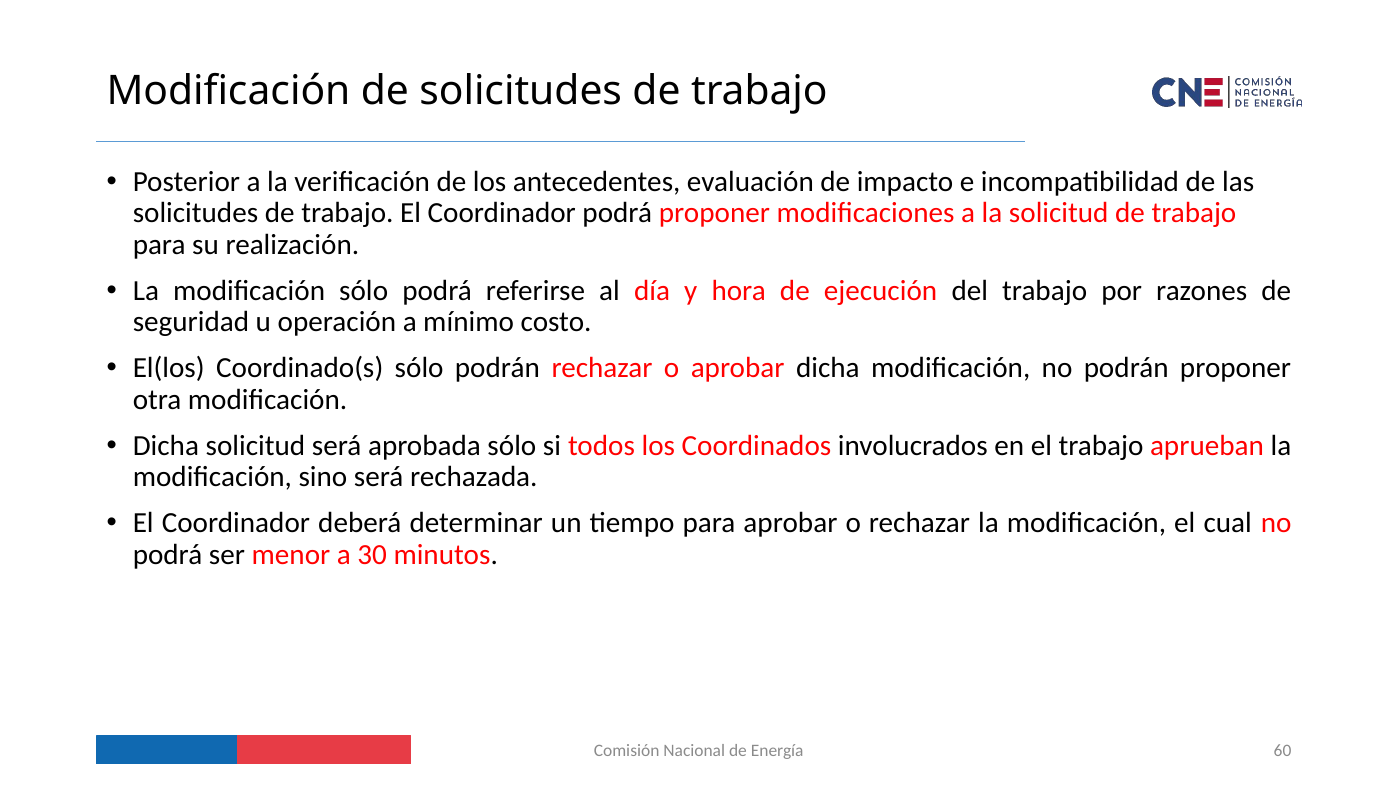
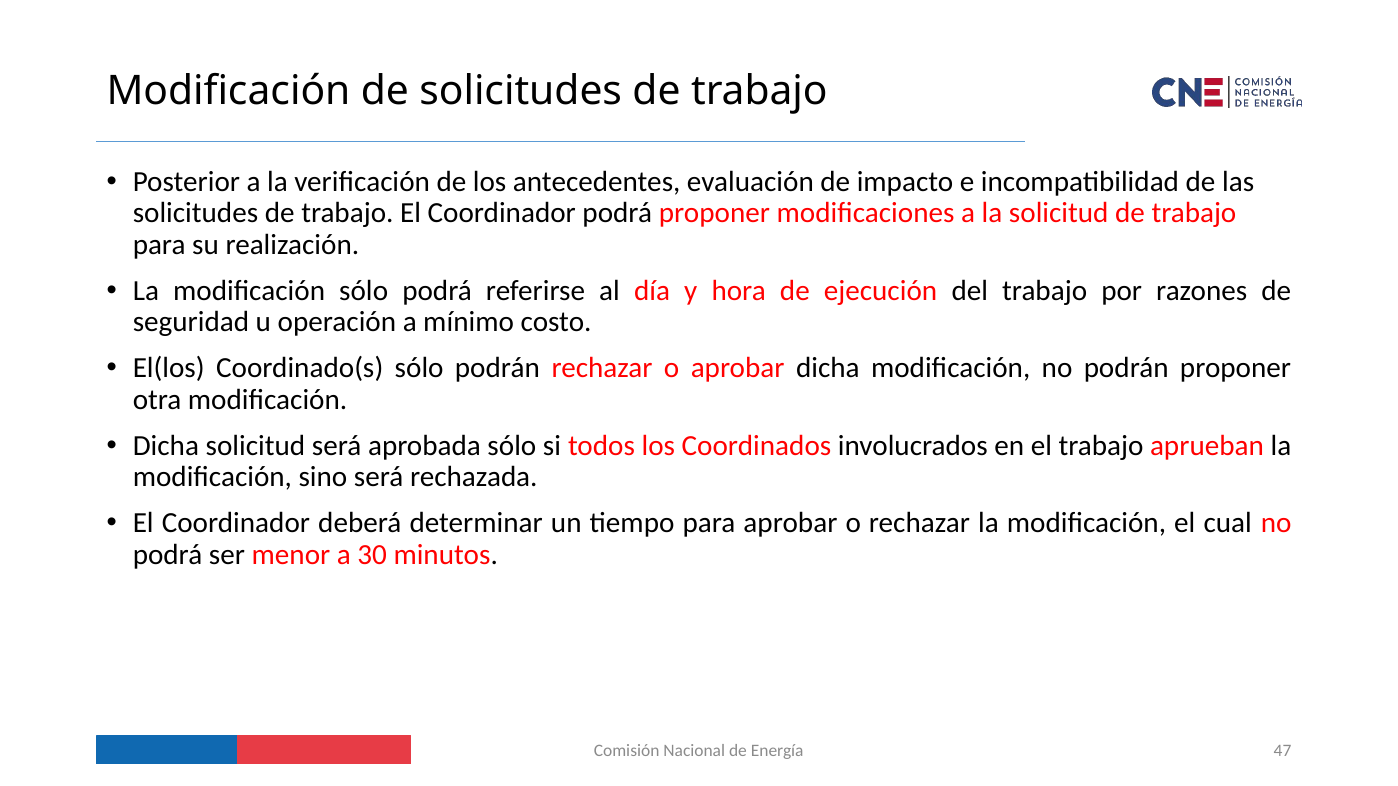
60: 60 -> 47
